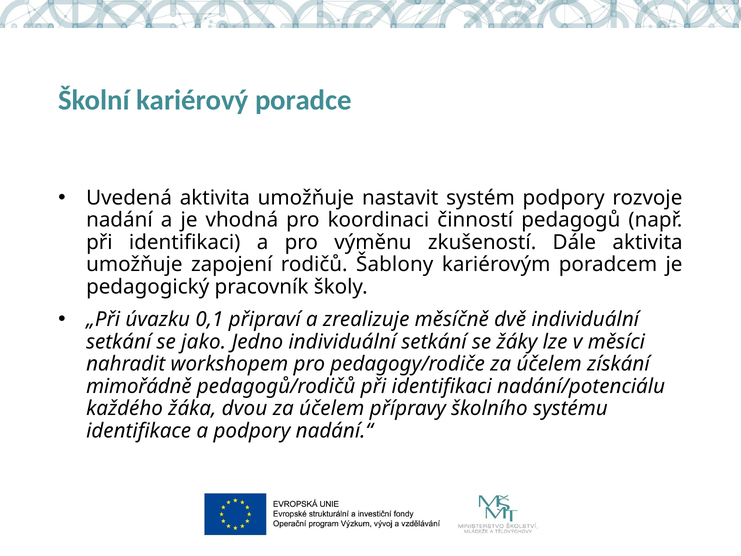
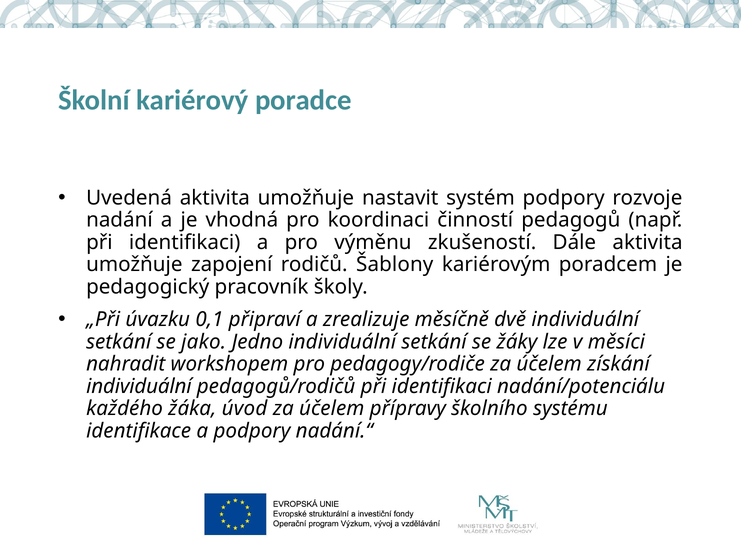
mimořádně at (139, 386): mimořádně -> individuální
dvou: dvou -> úvod
